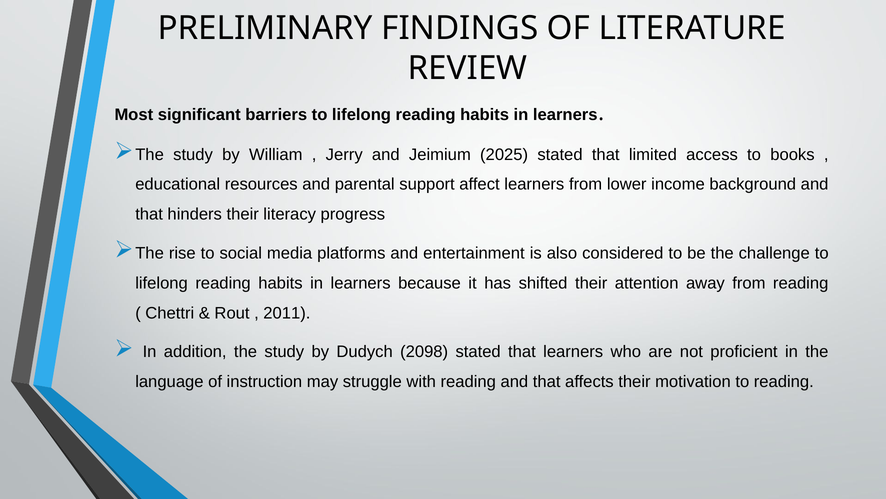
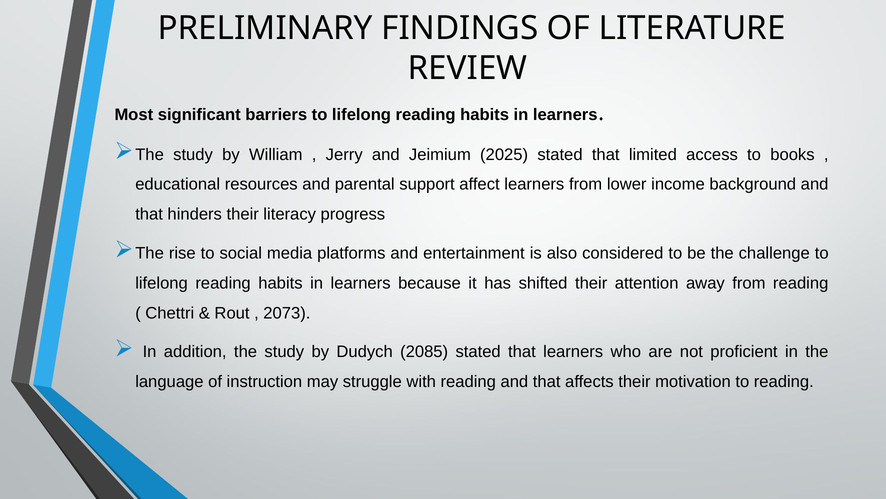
2011: 2011 -> 2073
2098: 2098 -> 2085
